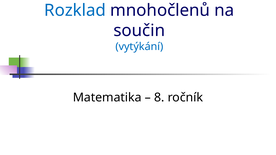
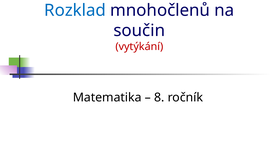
vytýkání colour: blue -> red
